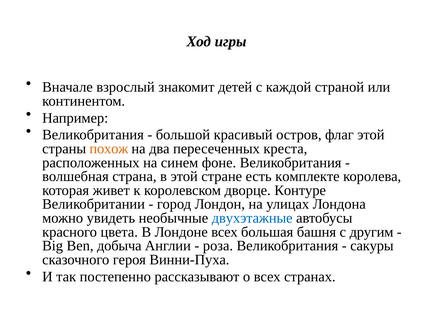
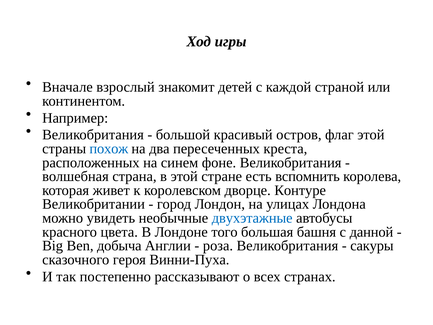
похож colour: orange -> blue
комплекте: комплекте -> вспомнить
Лондоне всех: всех -> того
другим: другим -> данной
